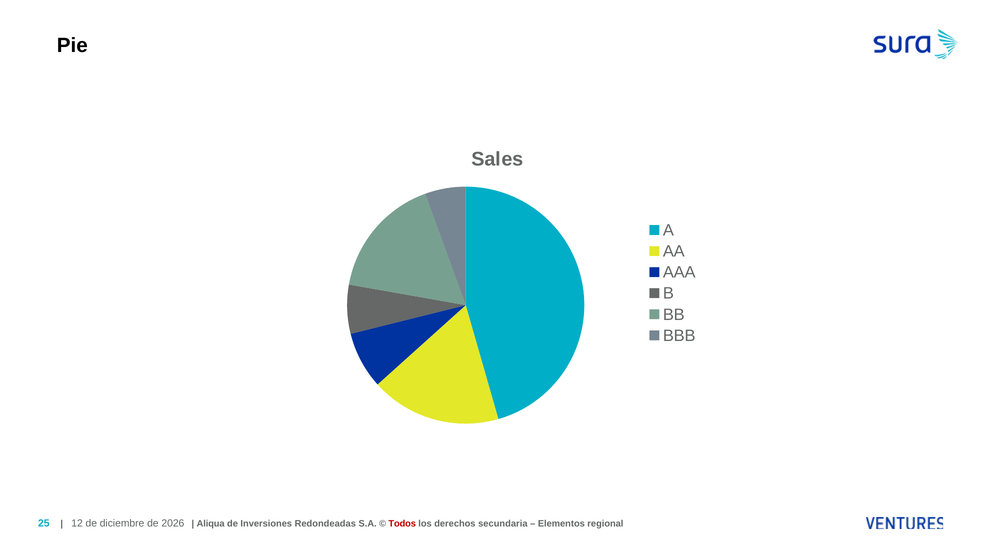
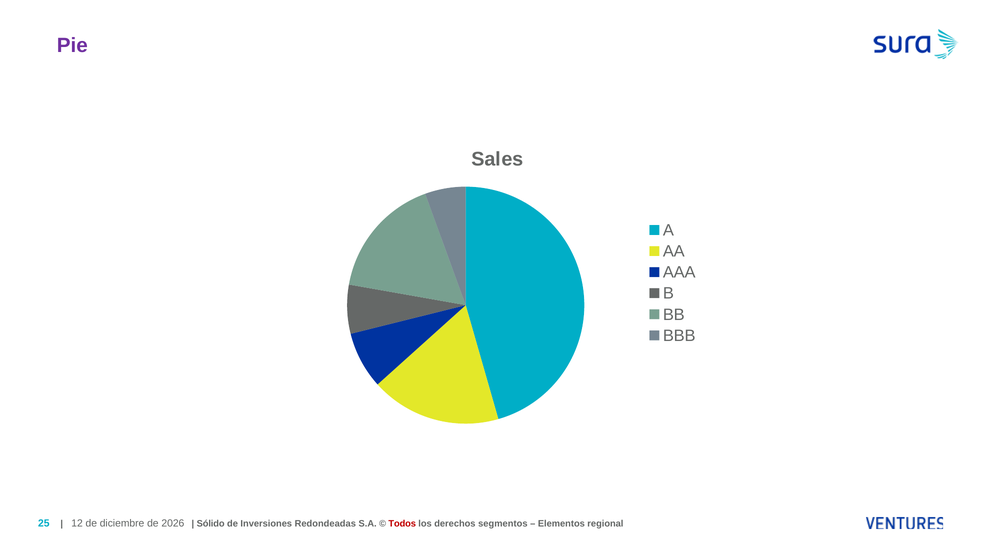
Pie colour: black -> purple
Aliqua: Aliqua -> Sólido
secundaria: secundaria -> segmentos
